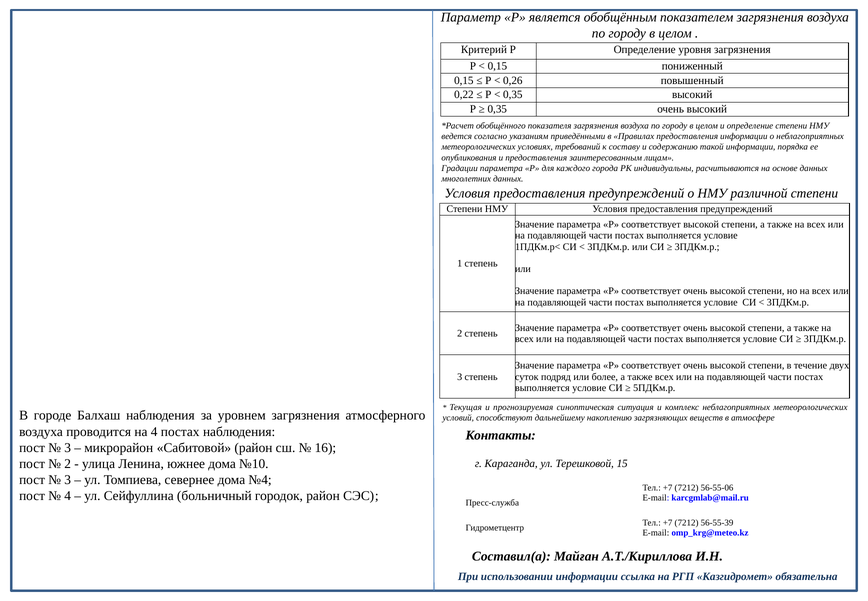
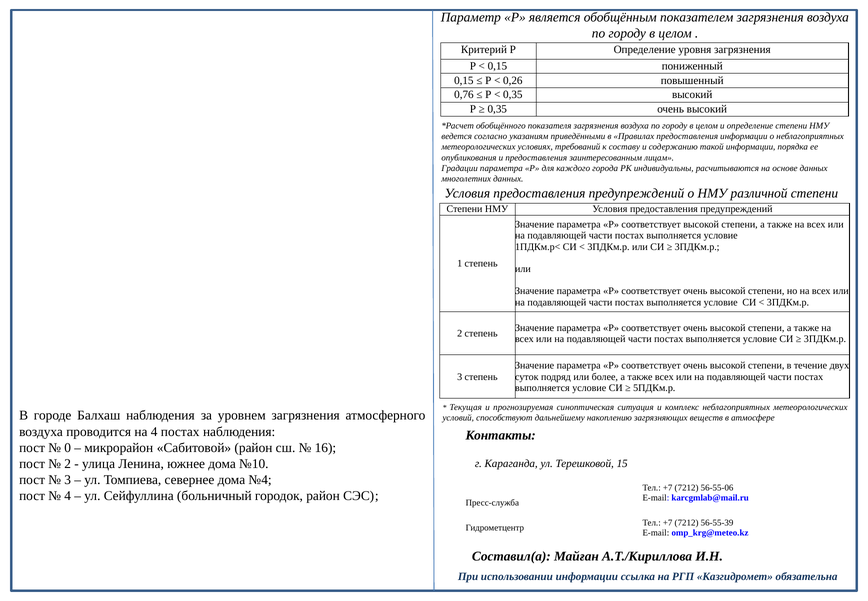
0,22: 0,22 -> 0,76
3 at (68, 448): 3 -> 0
